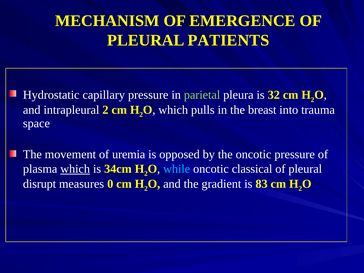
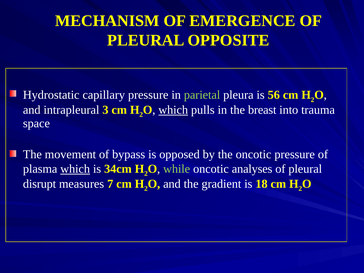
PATIENTS: PATIENTS -> OPPOSITE
32: 32 -> 56
intrapleural 2: 2 -> 3
which at (173, 110) underline: none -> present
uremia: uremia -> bypass
while colour: light blue -> light green
classical: classical -> analyses
0: 0 -> 7
83: 83 -> 18
